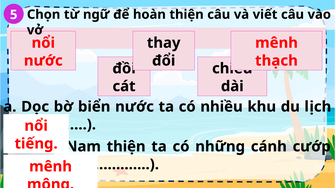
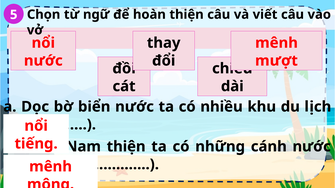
thạch: thạch -> mượt
cánh cướp: cướp -> nước
